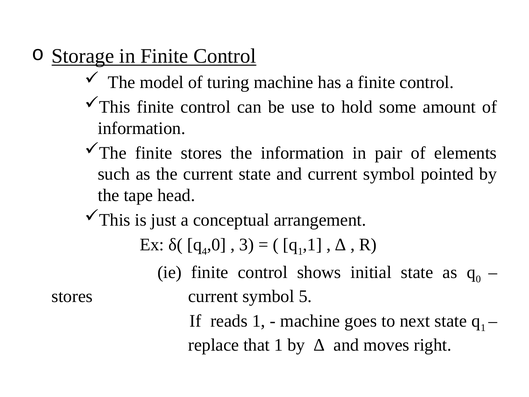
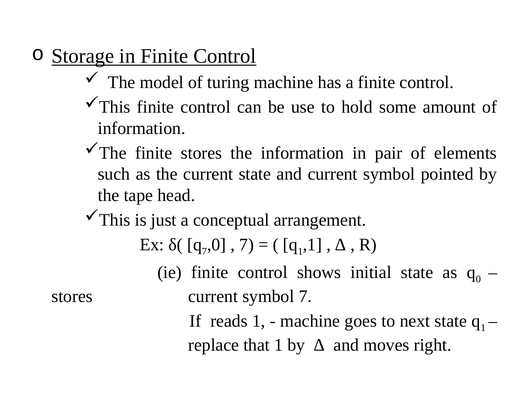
4 at (204, 251): 4 -> 7
3 at (247, 244): 3 -> 7
symbol 5: 5 -> 7
